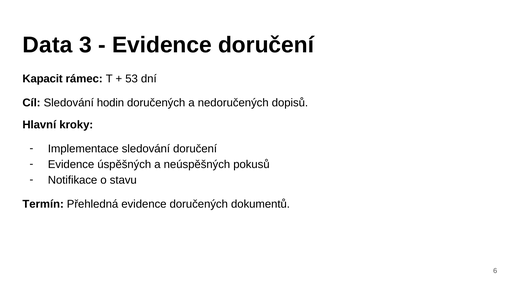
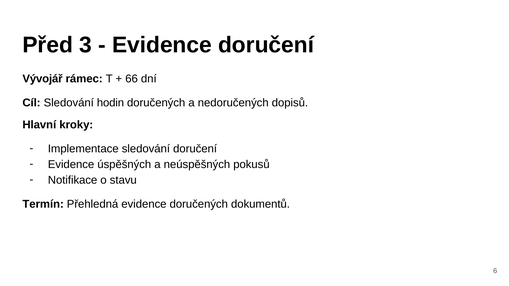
Data: Data -> Před
Kapacit: Kapacit -> Vývojář
53: 53 -> 66
